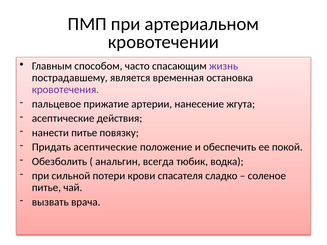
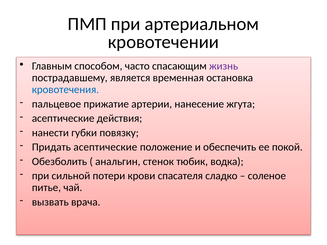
кровотечения colour: purple -> blue
нанести питье: питье -> губки
всегда: всегда -> стенок
